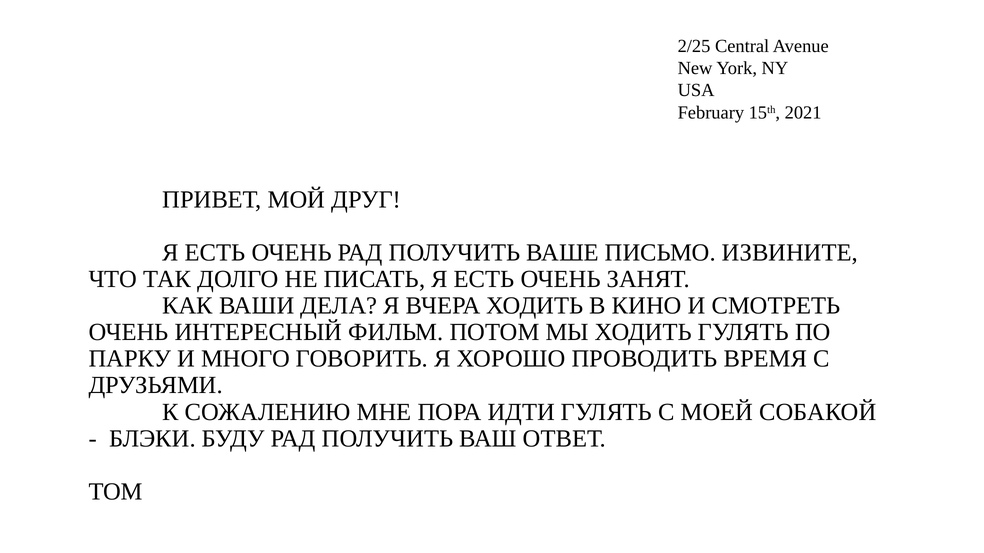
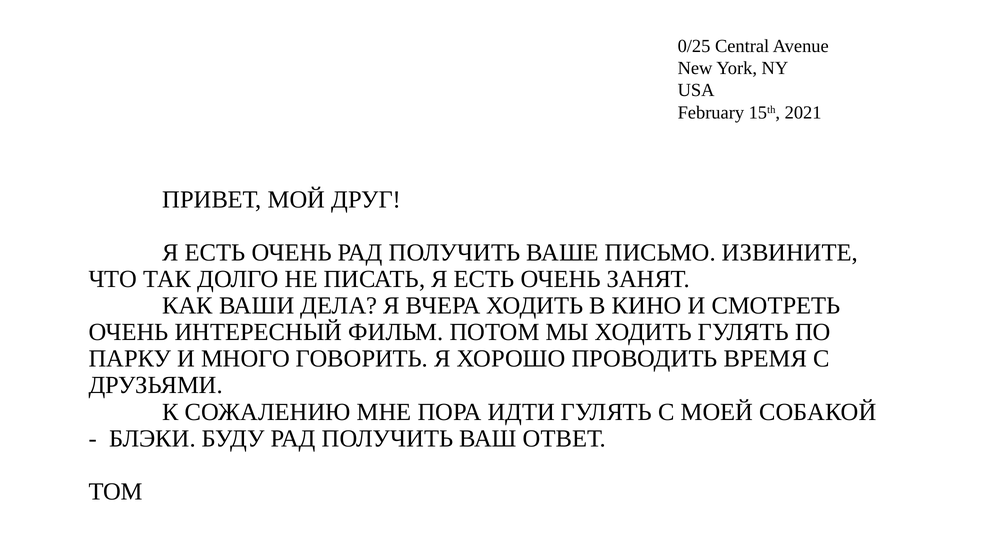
2/25: 2/25 -> 0/25
